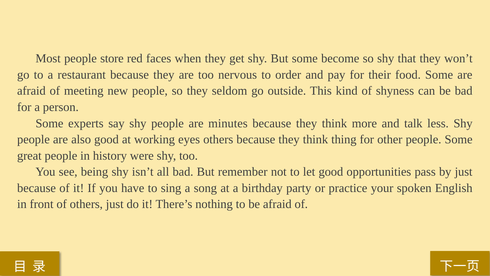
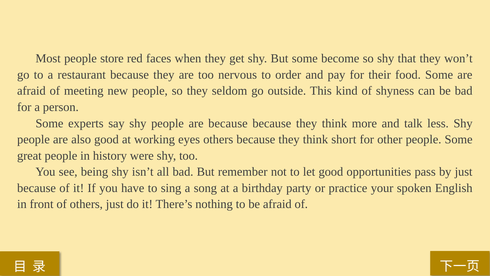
are minutes: minutes -> because
thing: thing -> short
